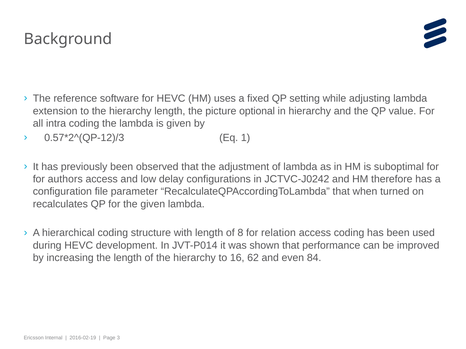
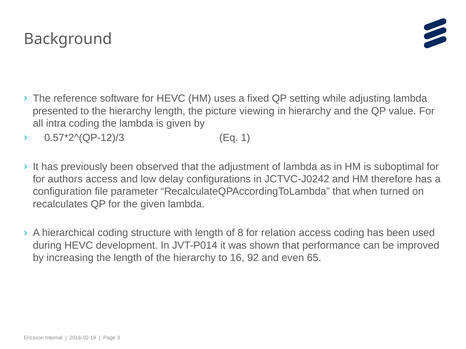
extension: extension -> presented
optional: optional -> viewing
62: 62 -> 92
84: 84 -> 65
